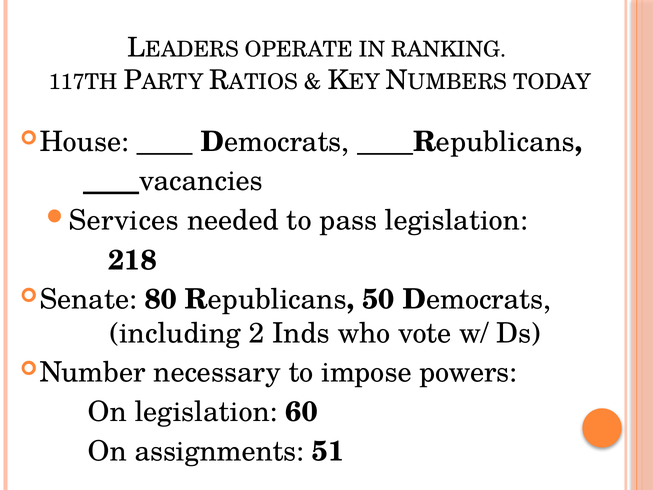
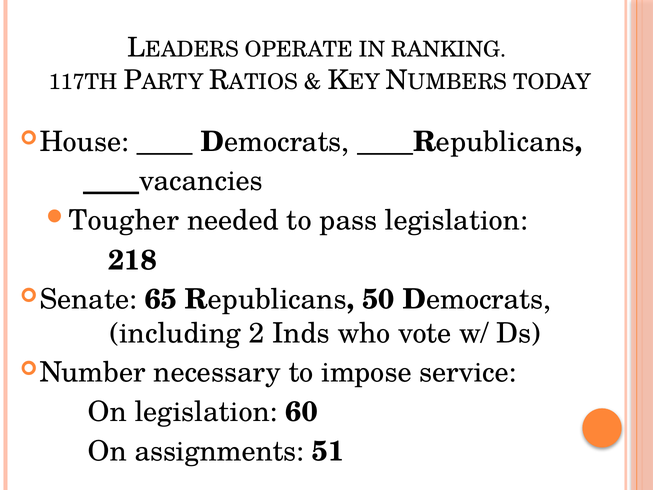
Services: Services -> Tougher
80: 80 -> 65
powers: powers -> service
